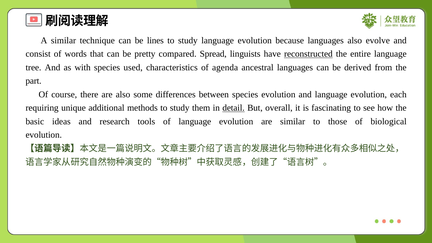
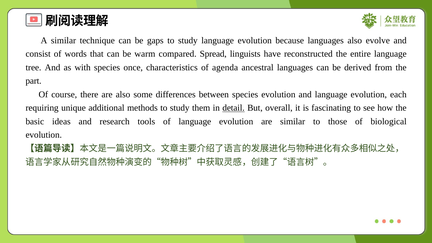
lines: lines -> gaps
pretty: pretty -> warm
reconstructed underline: present -> none
used: used -> once
